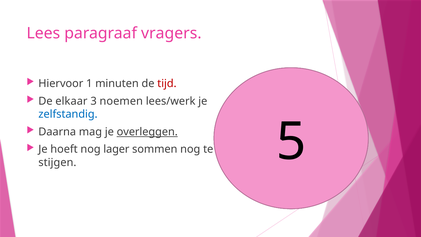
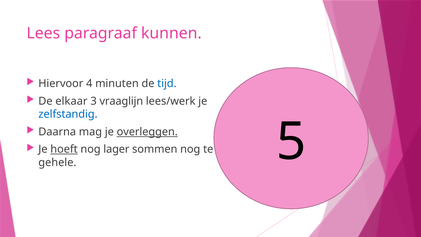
vragers: vragers -> kunnen
1: 1 -> 4
tijd colour: red -> blue
noemen: noemen -> vraaglijn
hoeft underline: none -> present
stijgen: stijgen -> gehele
